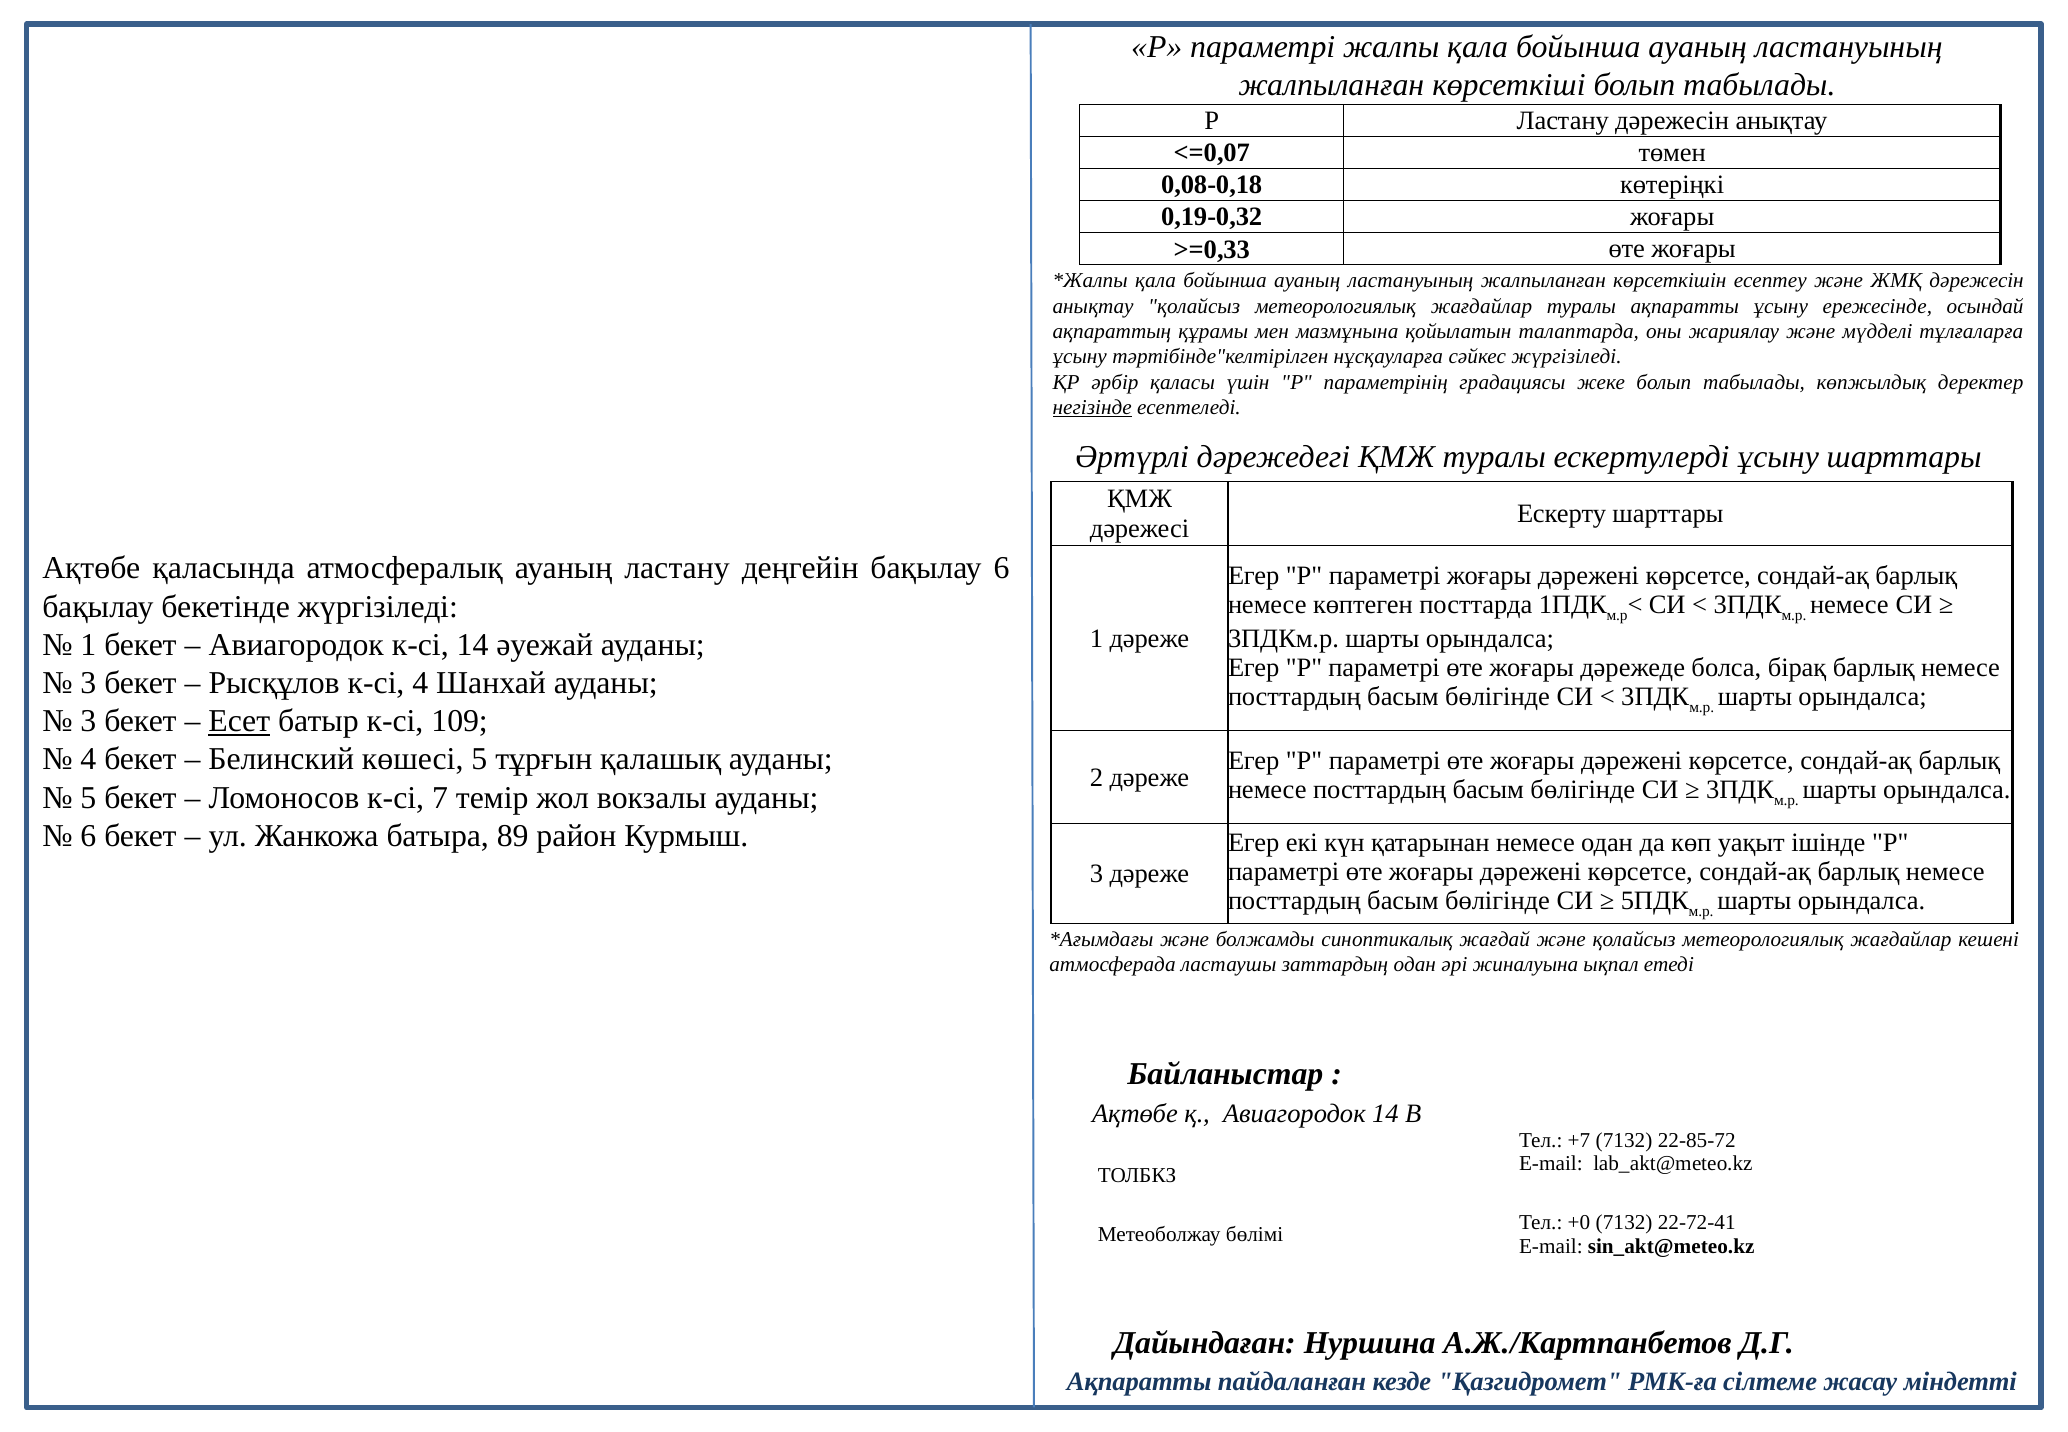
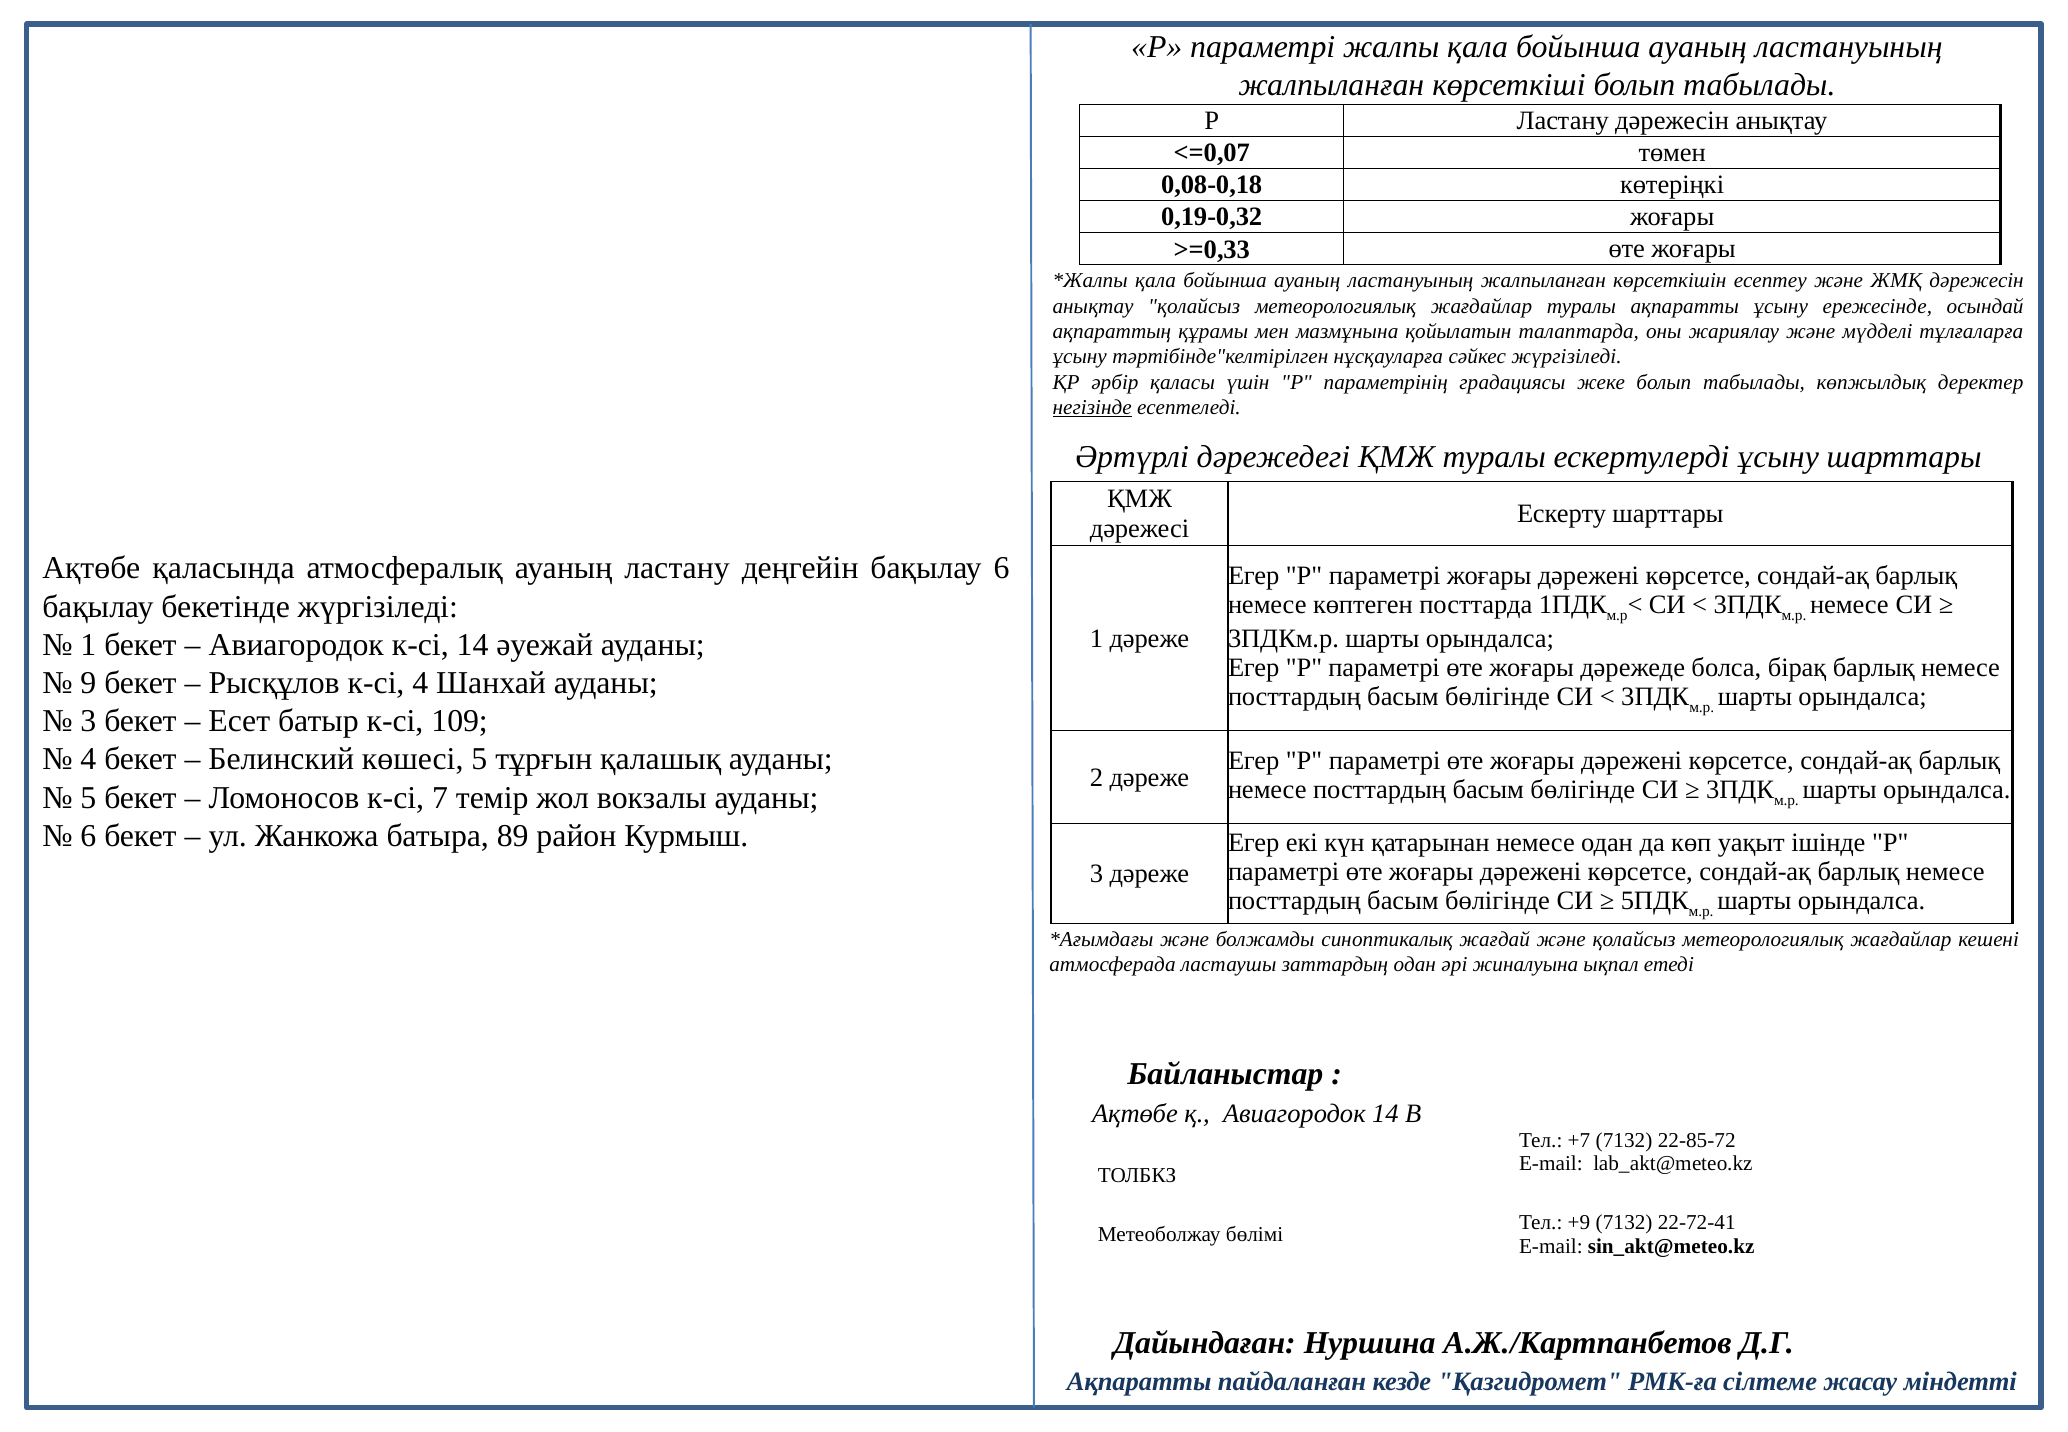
3 at (88, 683): 3 -> 9
Есет underline: present -> none
+0: +0 -> +9
